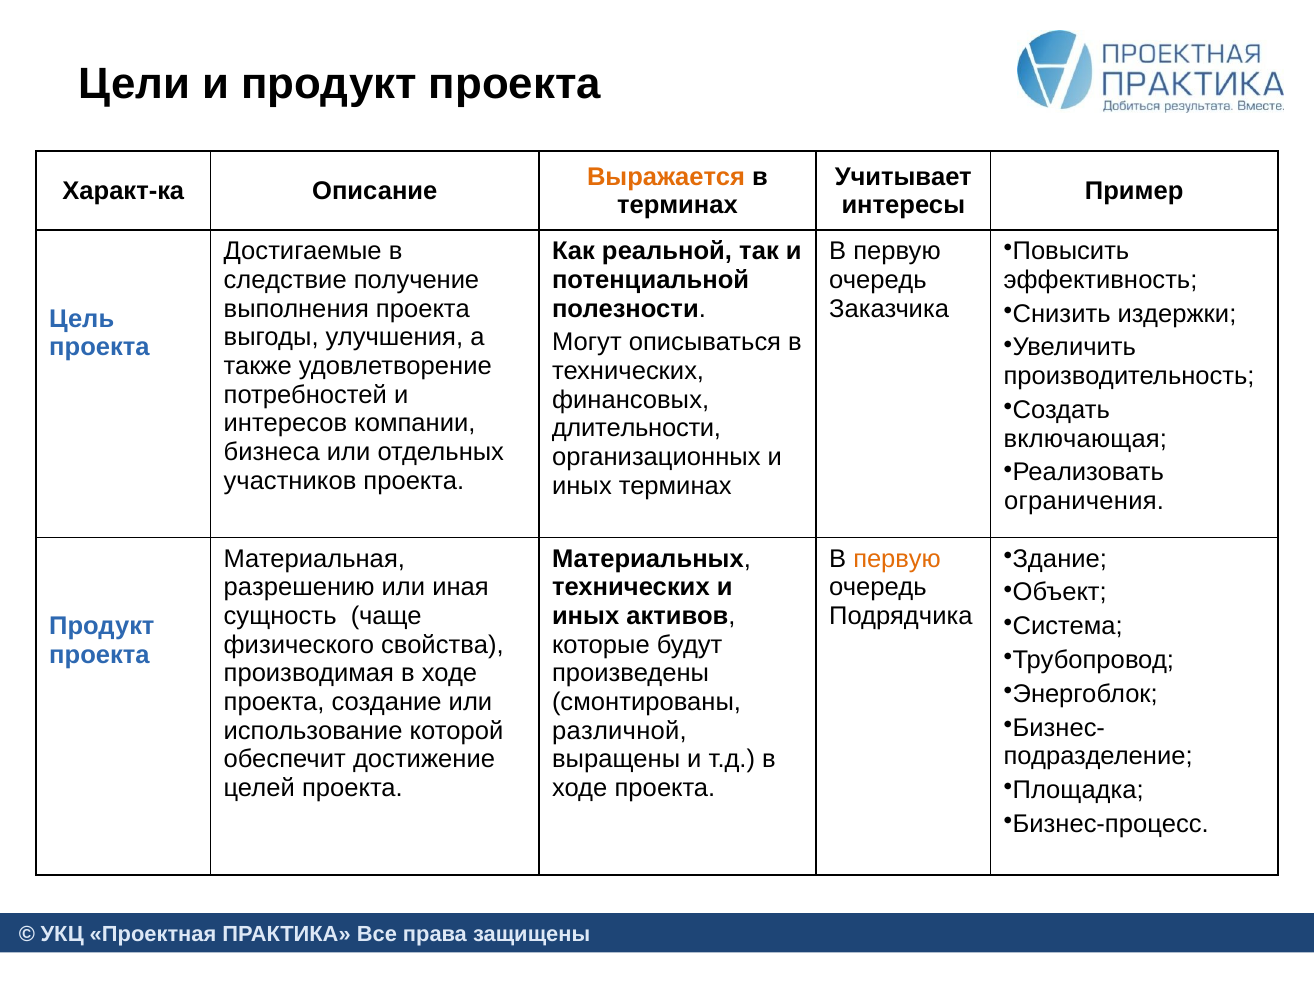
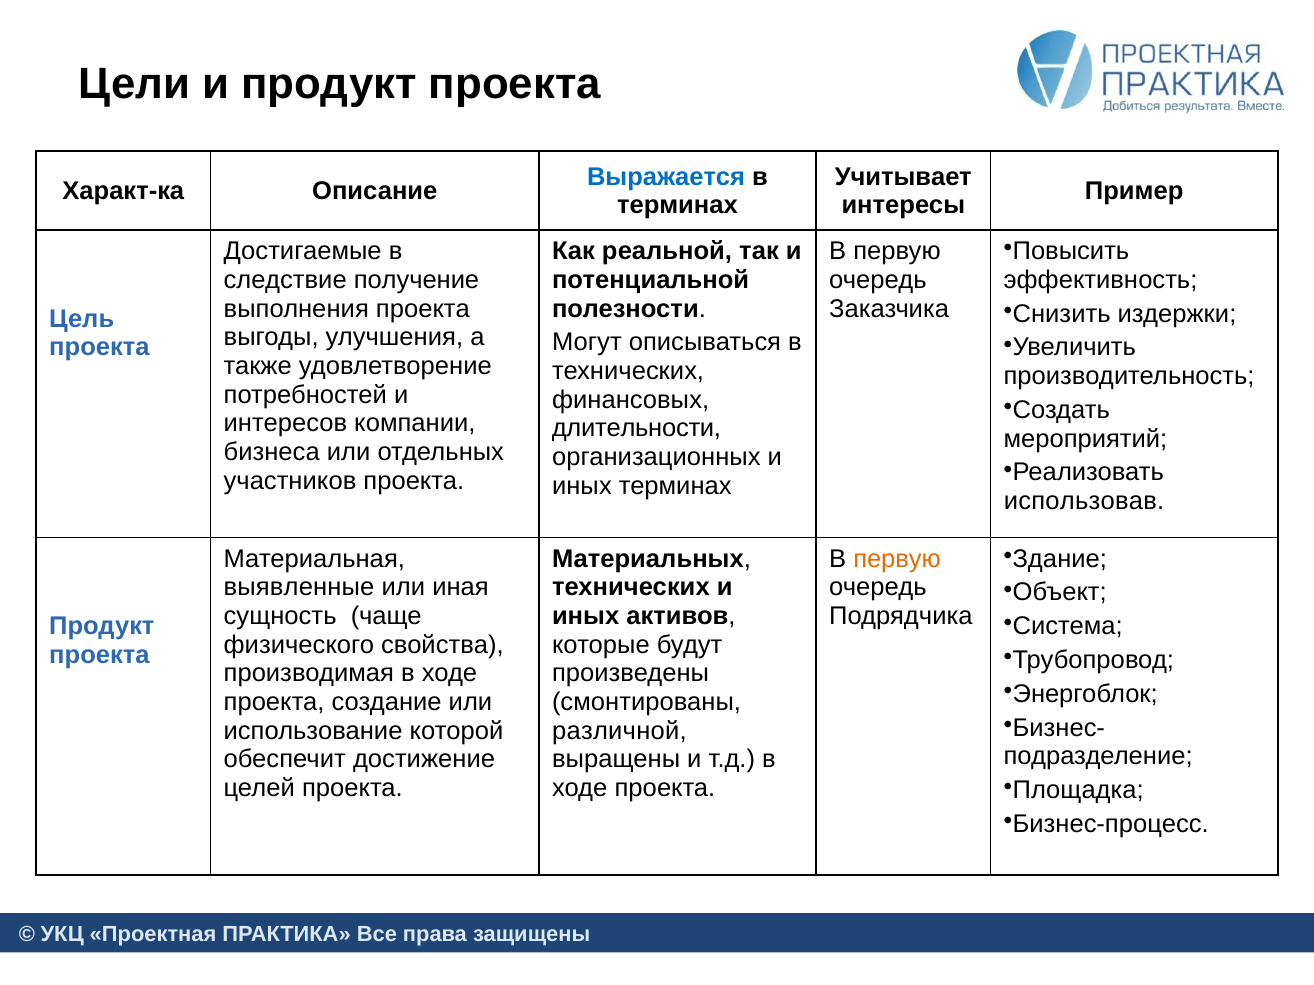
Выражается colour: orange -> blue
включающая: включающая -> мероприятий
ограничения: ограничения -> использовав
разрешению: разрешению -> выявленные
